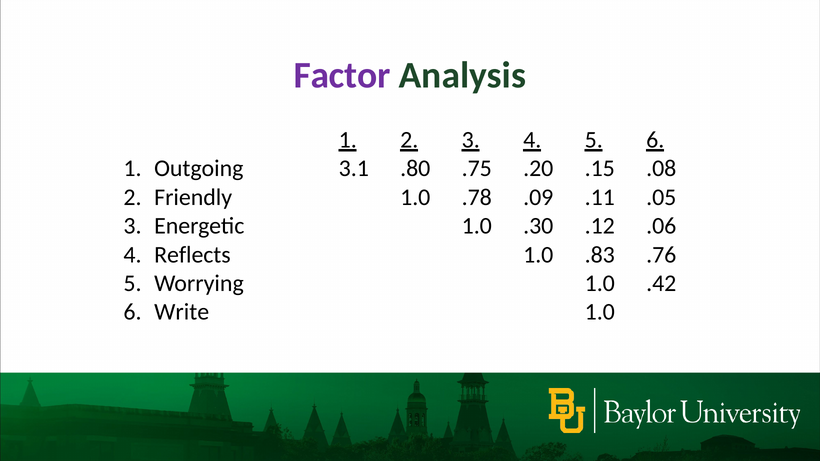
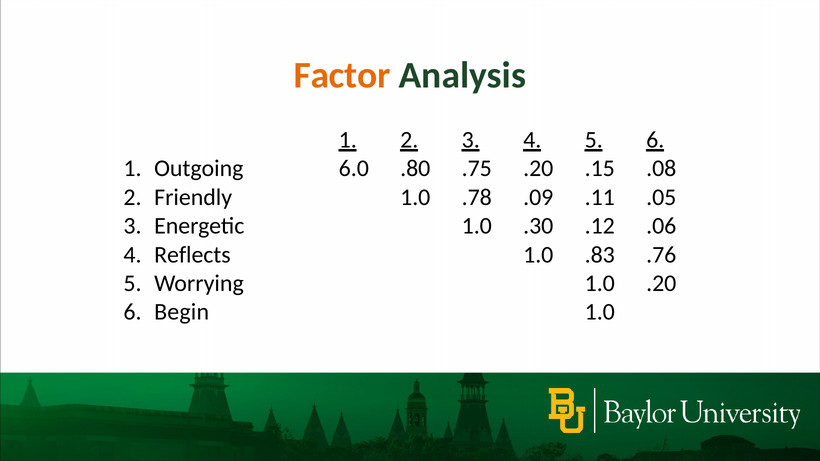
Factor colour: purple -> orange
3.1: 3.1 -> 6.0
1.0 .42: .42 -> .20
Write: Write -> Begin
